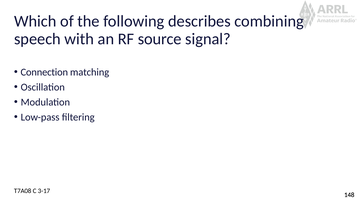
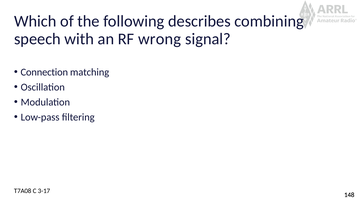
source: source -> wrong
